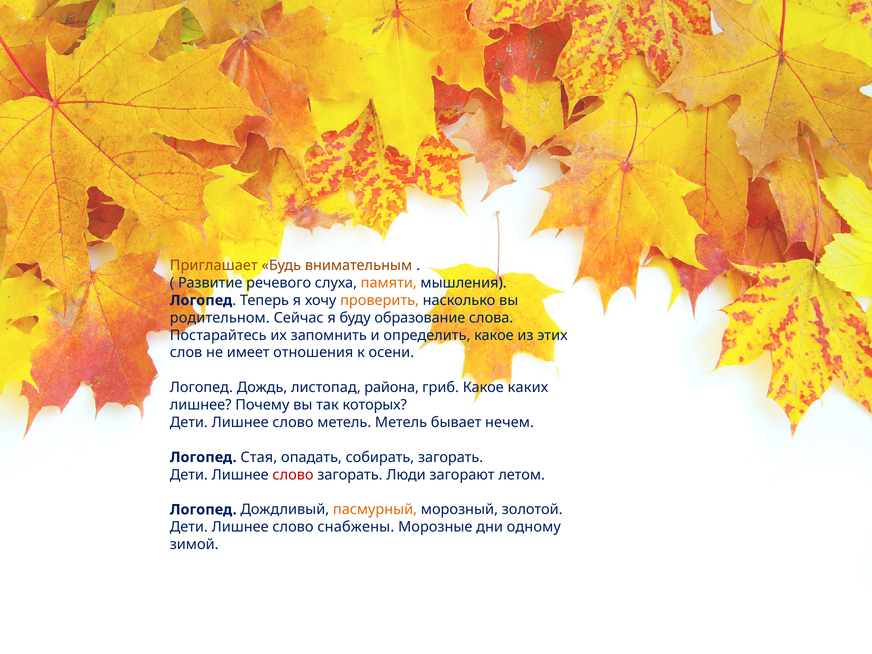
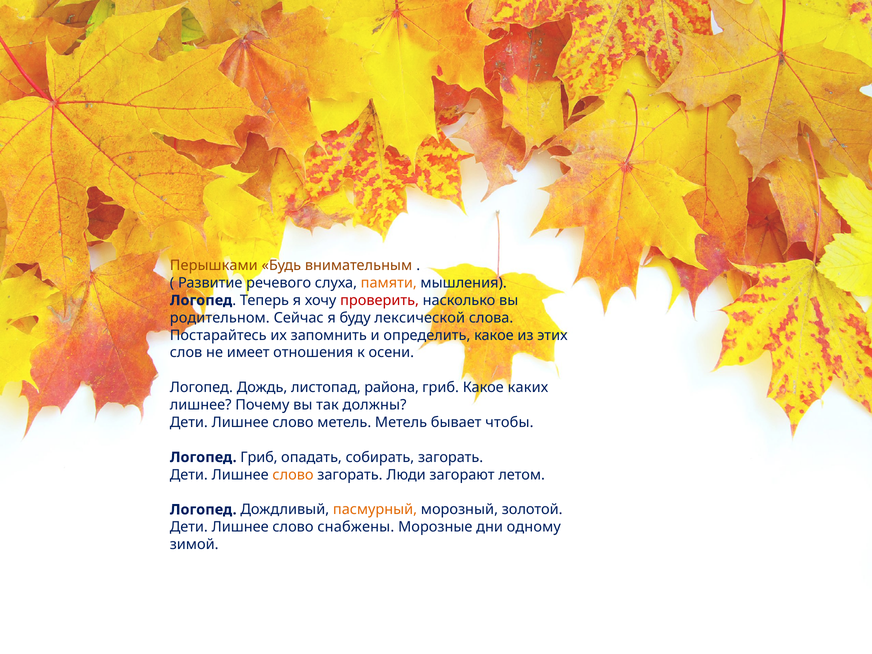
Приглашает: Приглашает -> Перышками
проверить colour: orange -> red
образование: образование -> лексической
которых: которых -> должны
нечем: нечем -> чтобы
Логопед Стая: Стая -> Гриб
слово at (293, 475) colour: red -> orange
